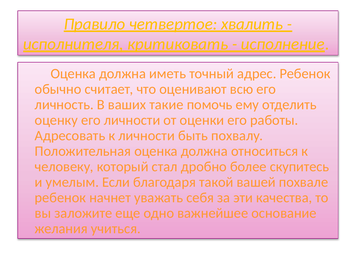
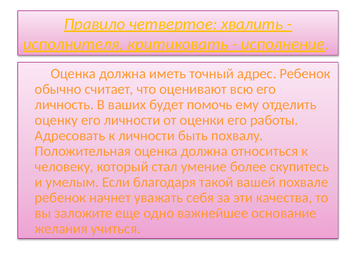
такие: такие -> будет
дробно: дробно -> умение
